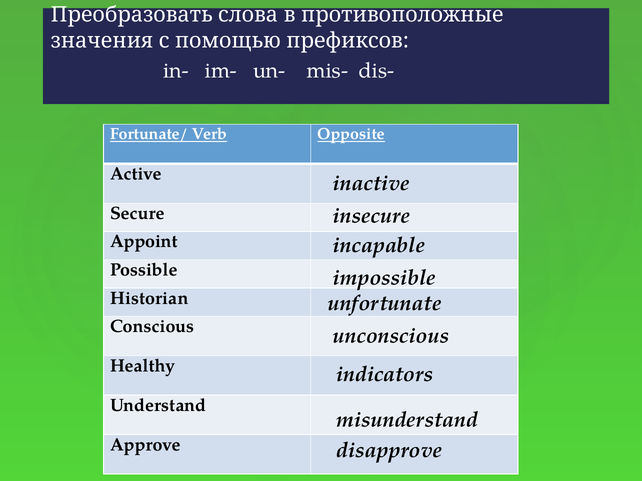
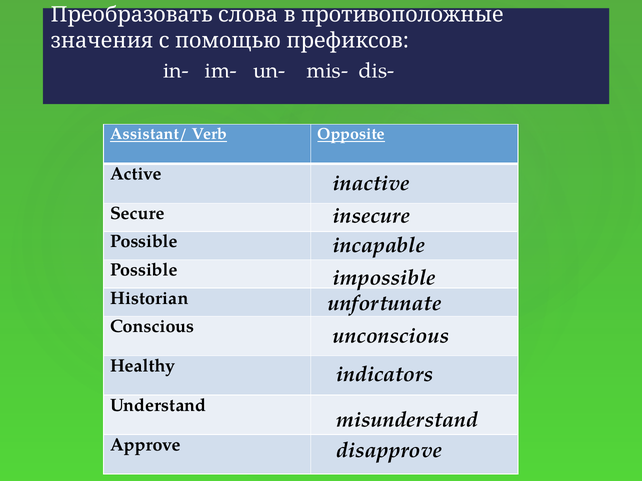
Fortunate/: Fortunate/ -> Assistant/
Appoint at (144, 242): Appoint -> Possible
